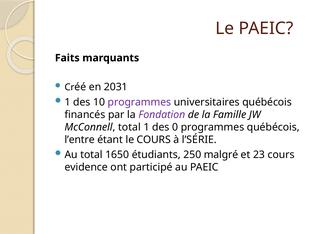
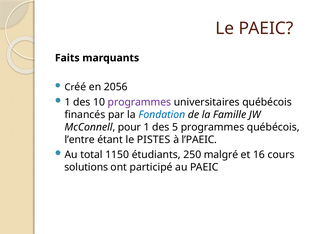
2031: 2031 -> 2056
Fondation colour: purple -> blue
McConnell total: total -> pour
0: 0 -> 5
le COURS: COURS -> PISTES
l’SÉRIE: l’SÉRIE -> l’PAEIC
1650: 1650 -> 1150
23: 23 -> 16
evidence: evidence -> solutions
